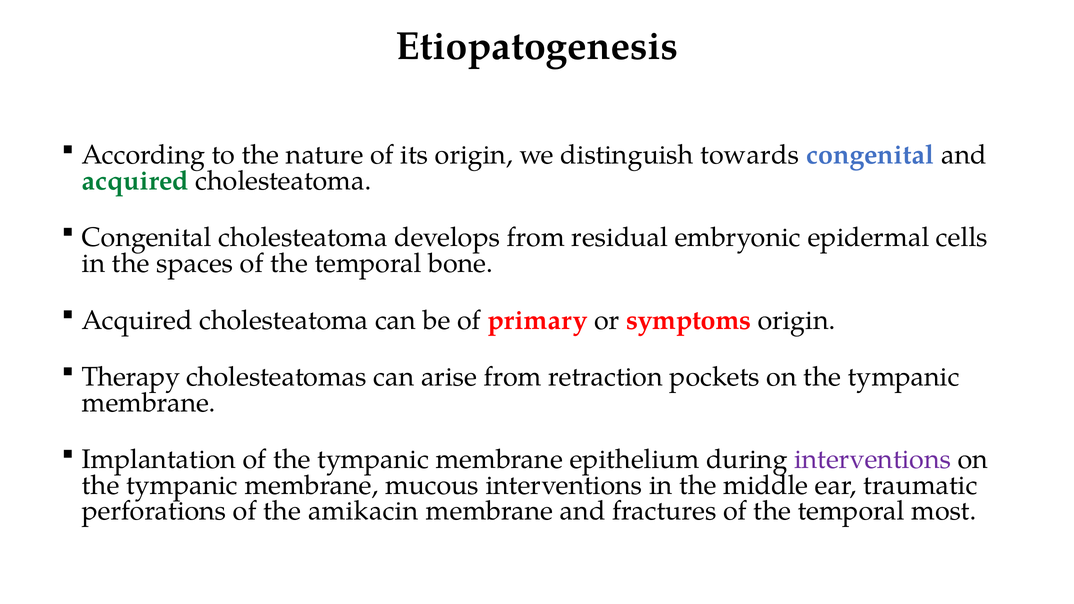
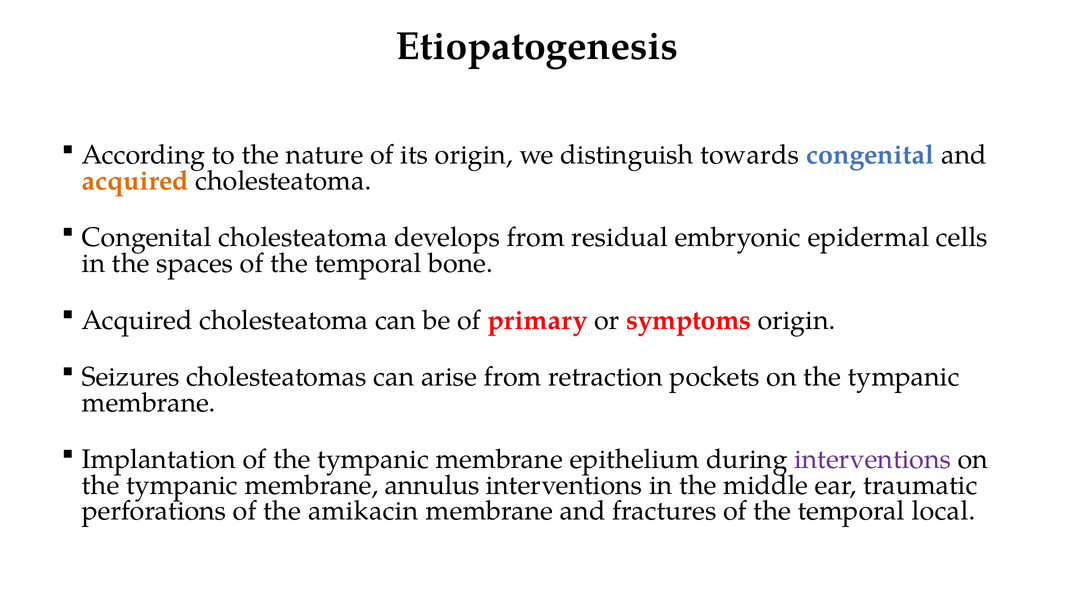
acquired at (135, 181) colour: green -> orange
Therapy: Therapy -> Seizures
mucous: mucous -> annulus
most: most -> local
